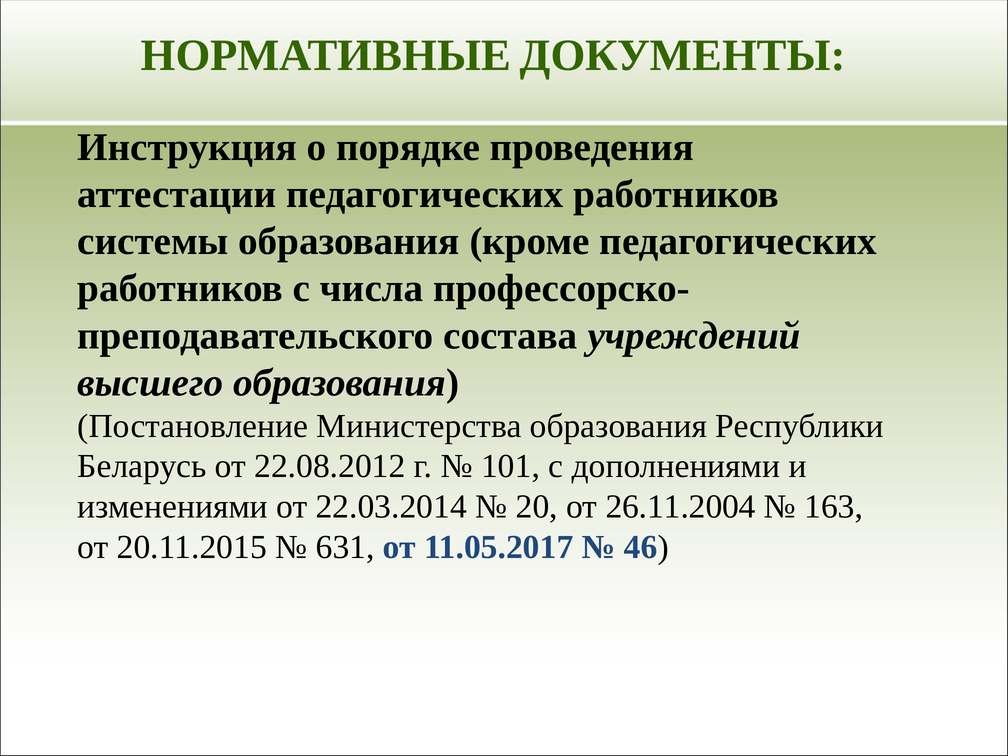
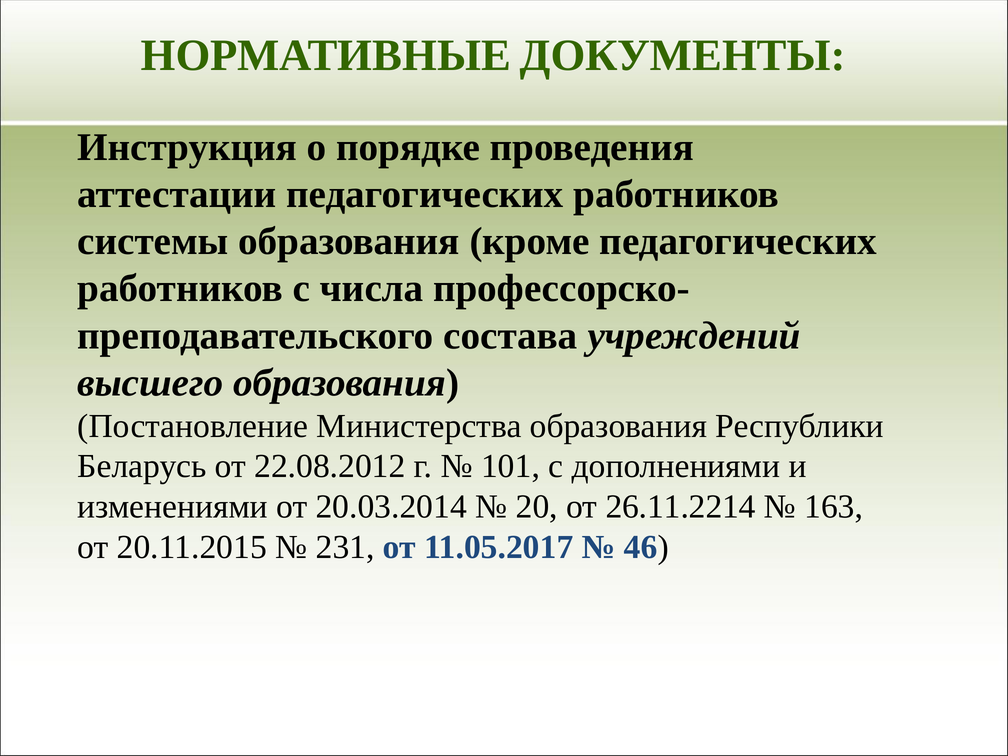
22.03.2014: 22.03.2014 -> 20.03.2014
26.11.2004: 26.11.2004 -> 26.11.2214
631: 631 -> 231
